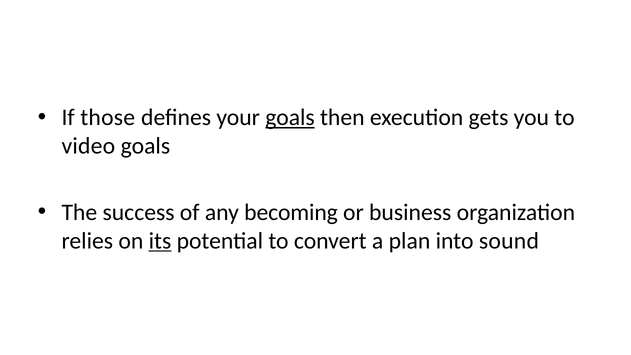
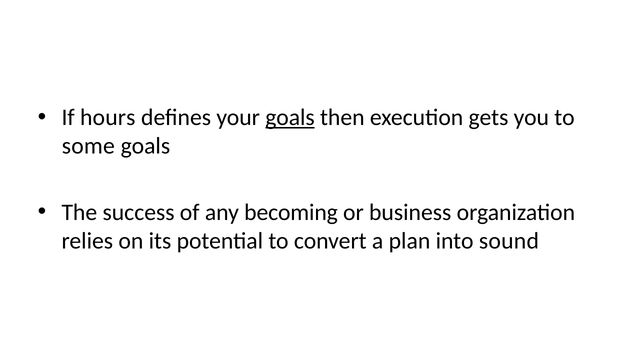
those: those -> hours
video: video -> some
its underline: present -> none
